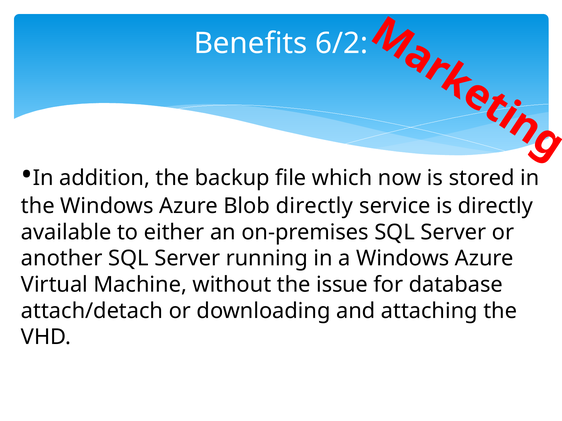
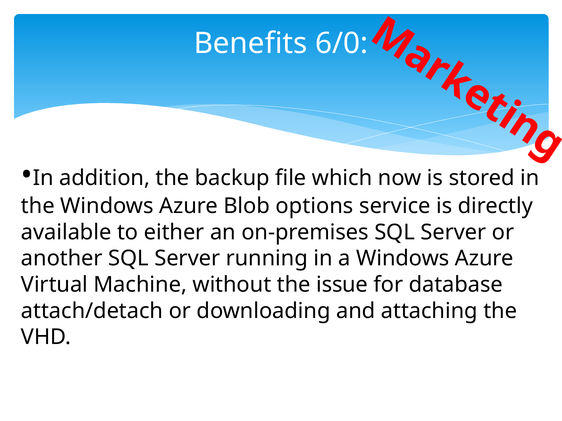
6/2: 6/2 -> 6/0
Blob directly: directly -> options
